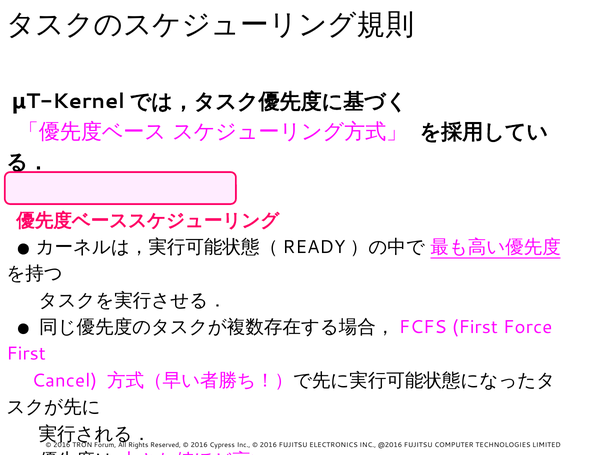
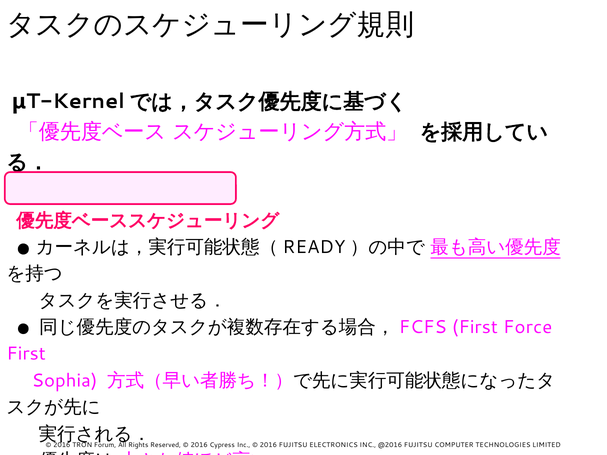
Cancel: Cancel -> Sophia
